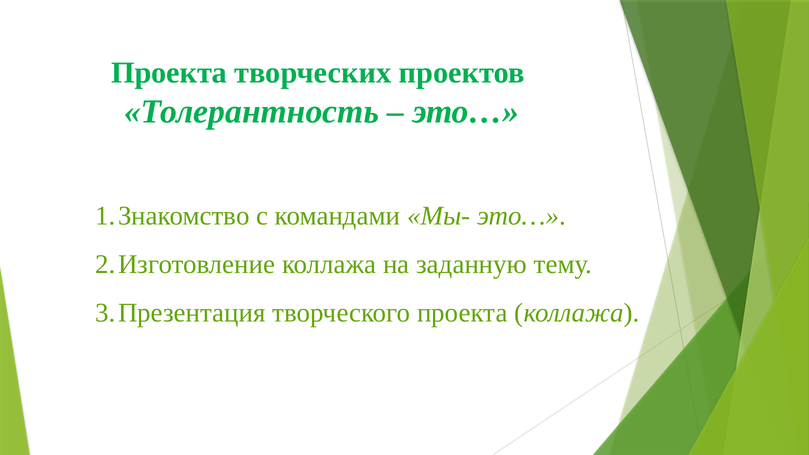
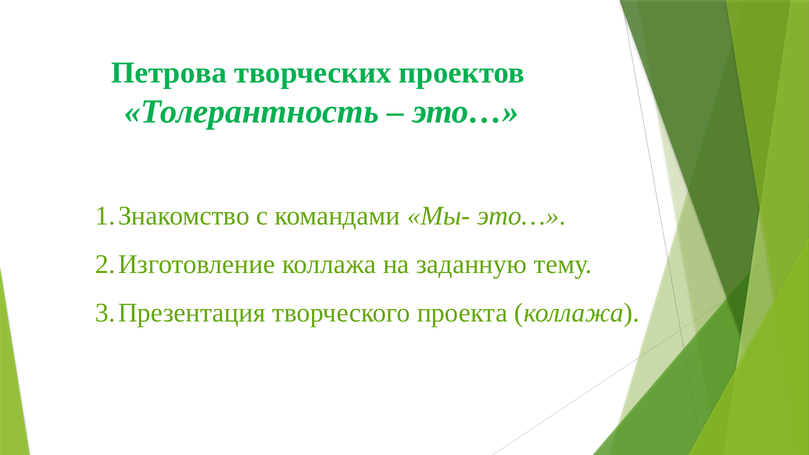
Проекта at (169, 73): Проекта -> Петрова
